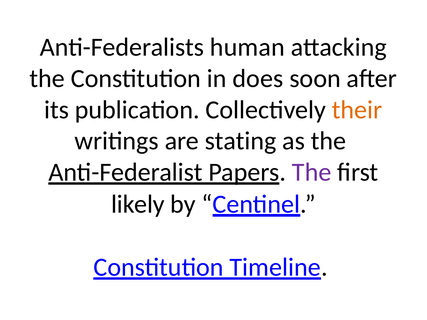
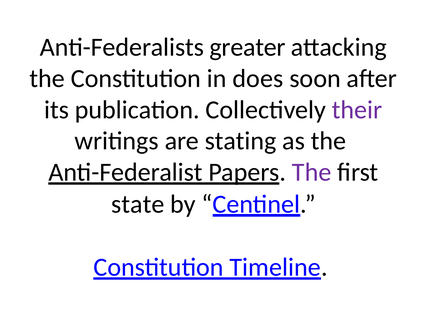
human: human -> greater
their colour: orange -> purple
likely: likely -> state
